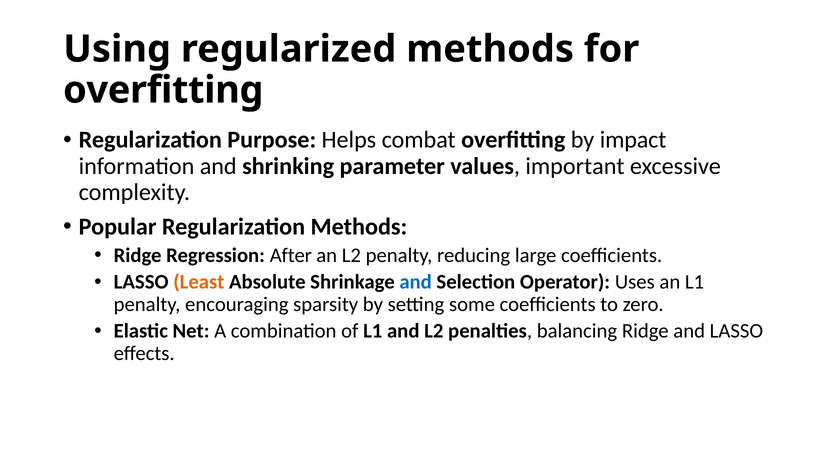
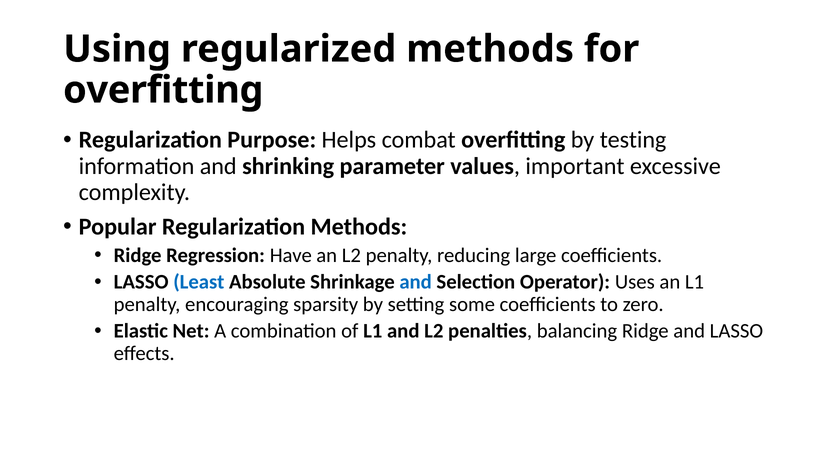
impact: impact -> testing
After: After -> Have
Least colour: orange -> blue
